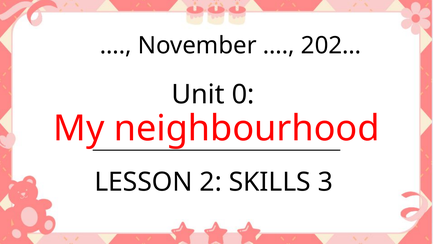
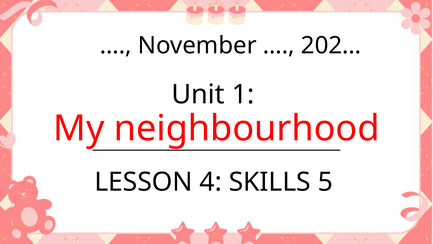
0: 0 -> 1
2: 2 -> 4
3: 3 -> 5
